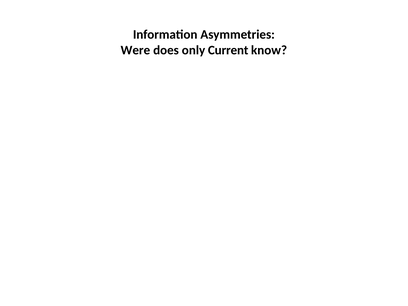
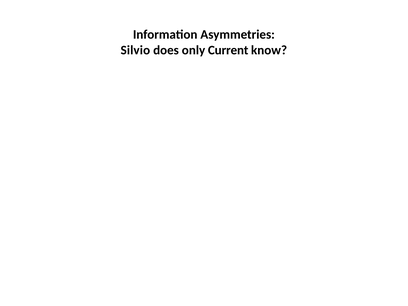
Were: Were -> Silvio
